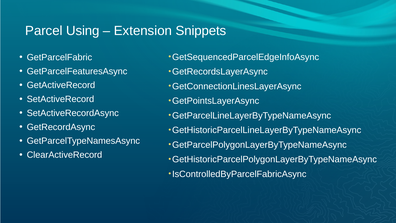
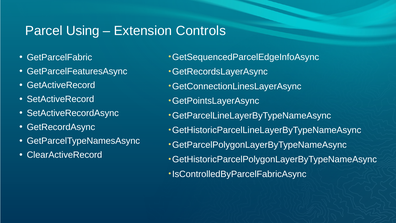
Snippets: Snippets -> Controls
